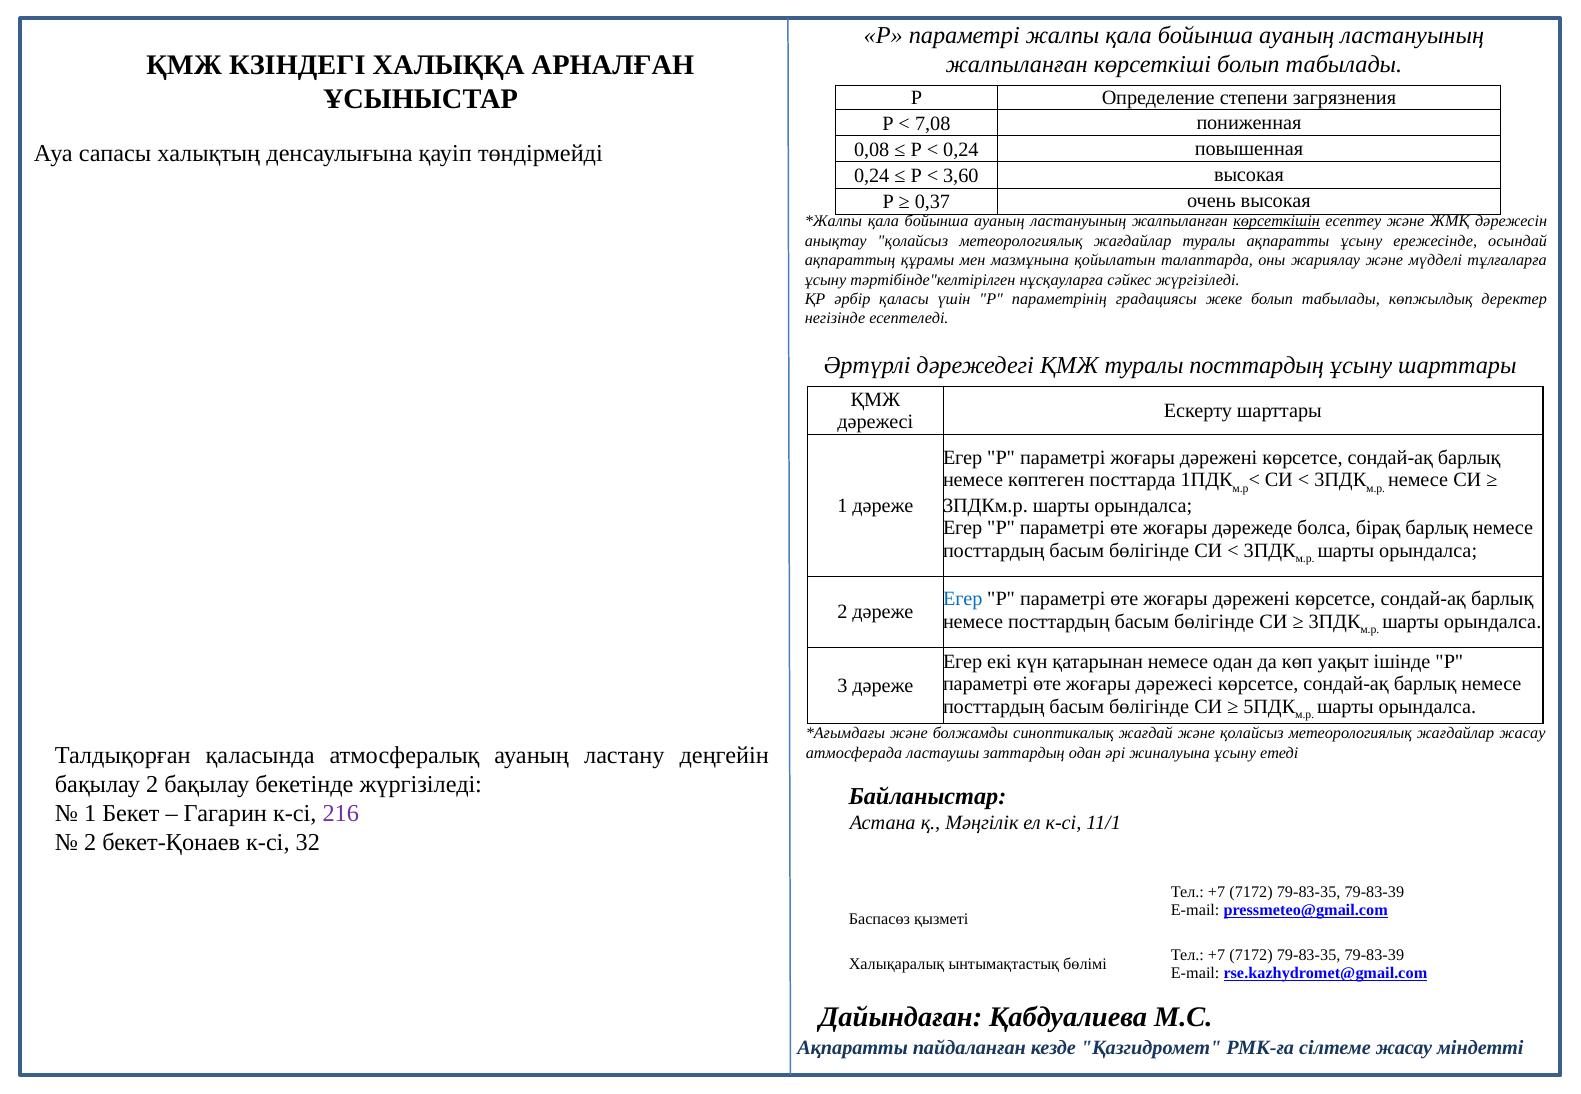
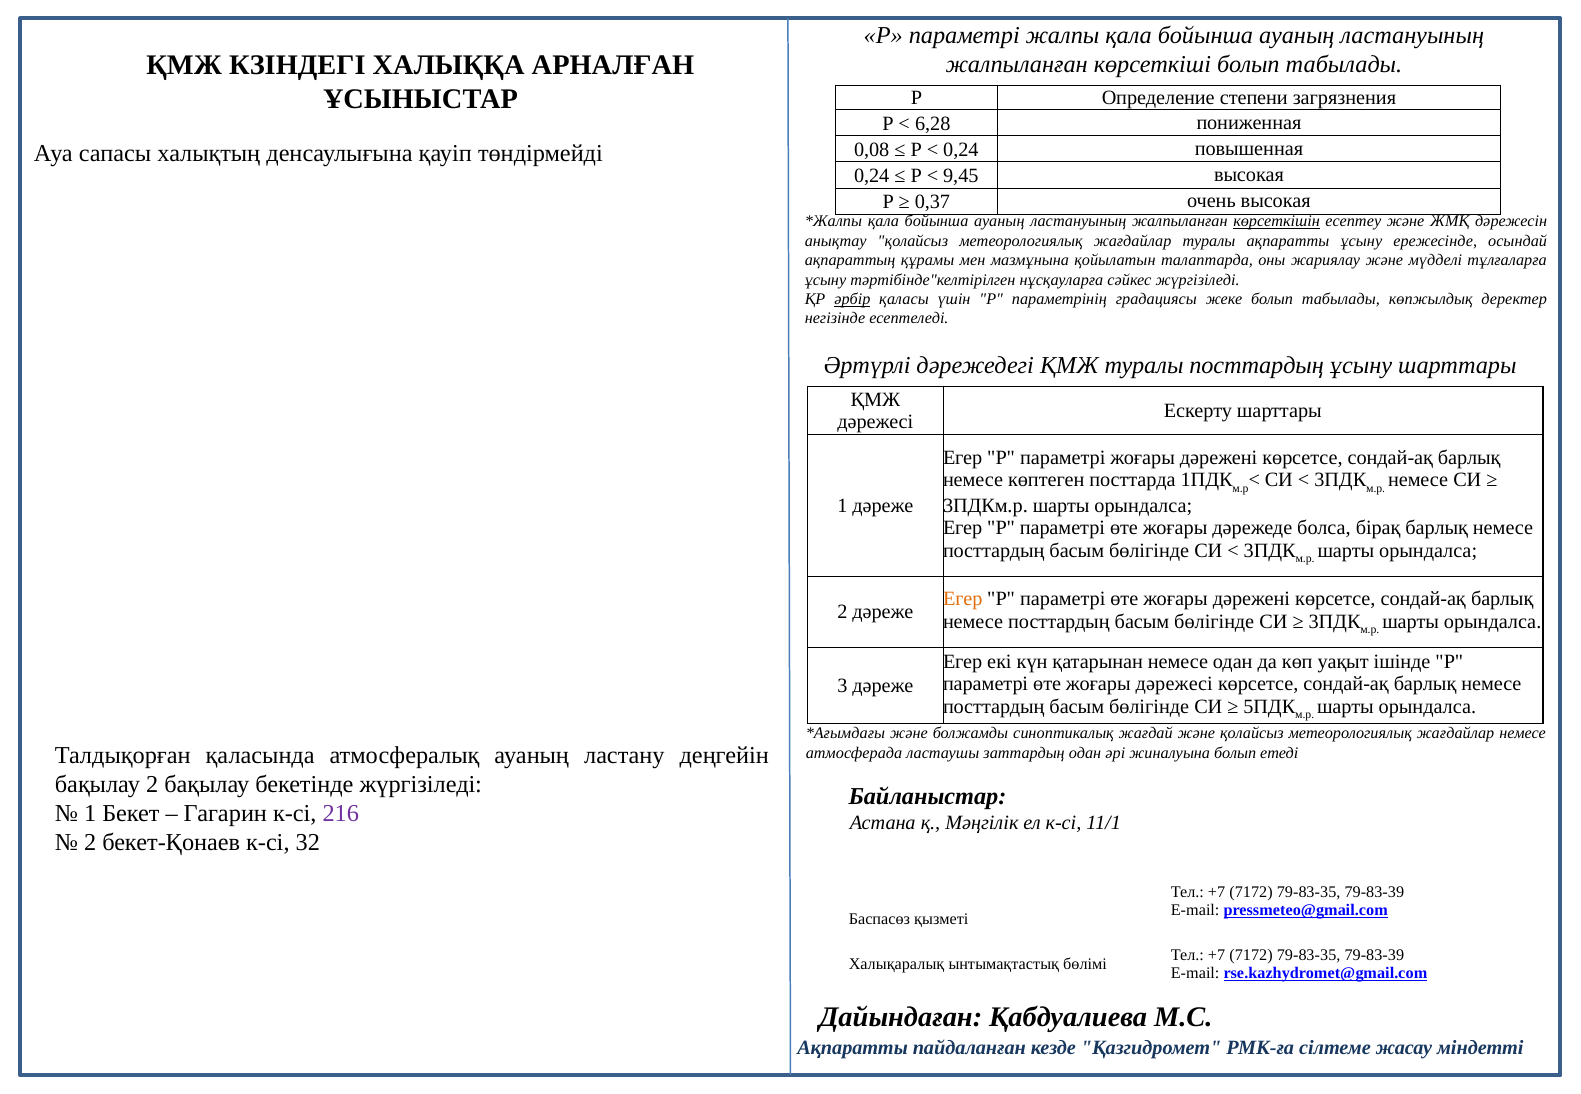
7,08: 7,08 -> 6,28
3,60: 3,60 -> 9,45
әрбір underline: none -> present
Егер at (963, 600) colour: blue -> orange
жағдайлар жасау: жасау -> немесе
жиналуына ұсыну: ұсыну -> болып
